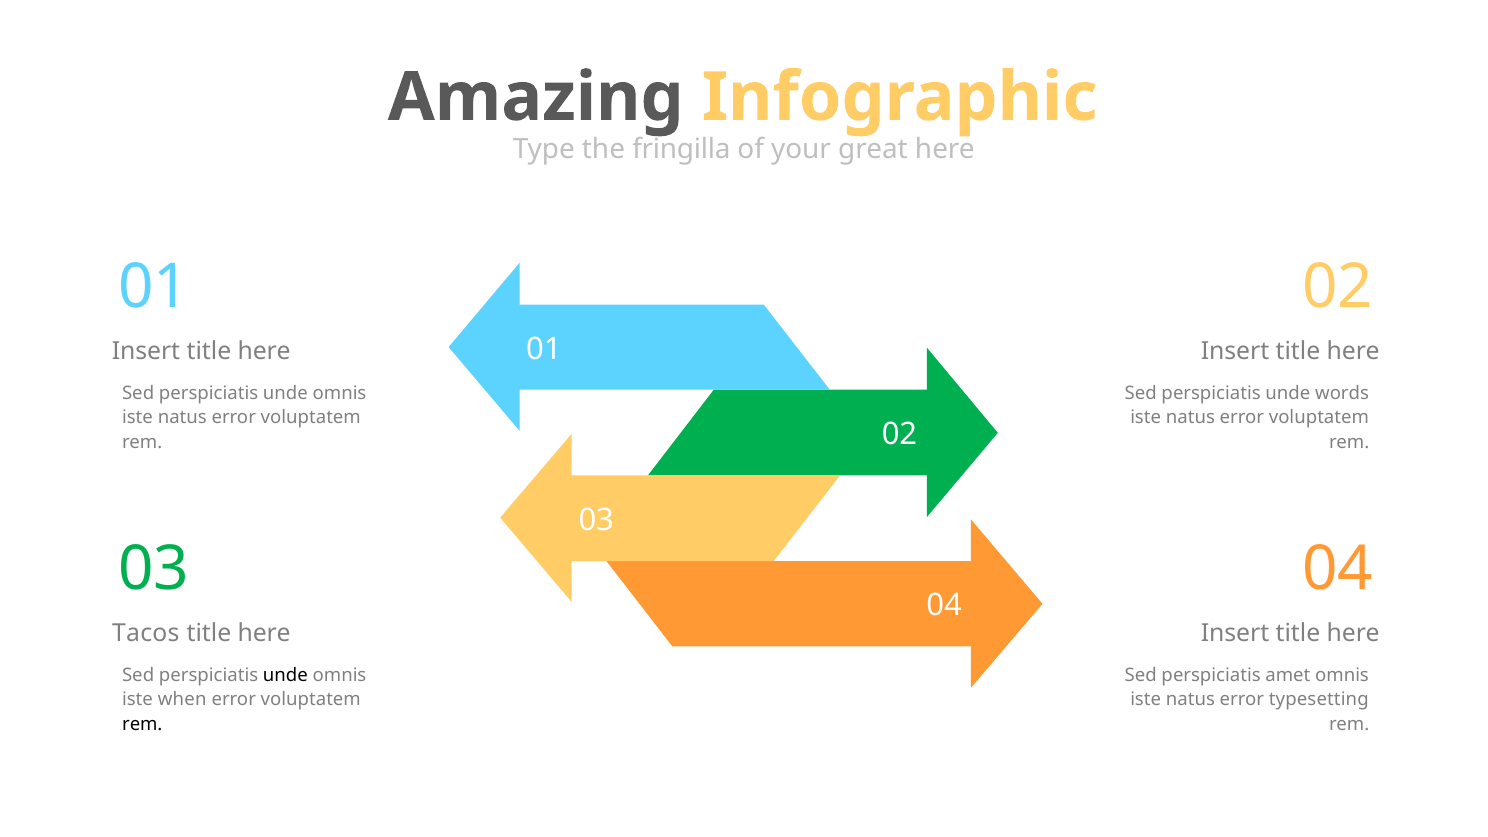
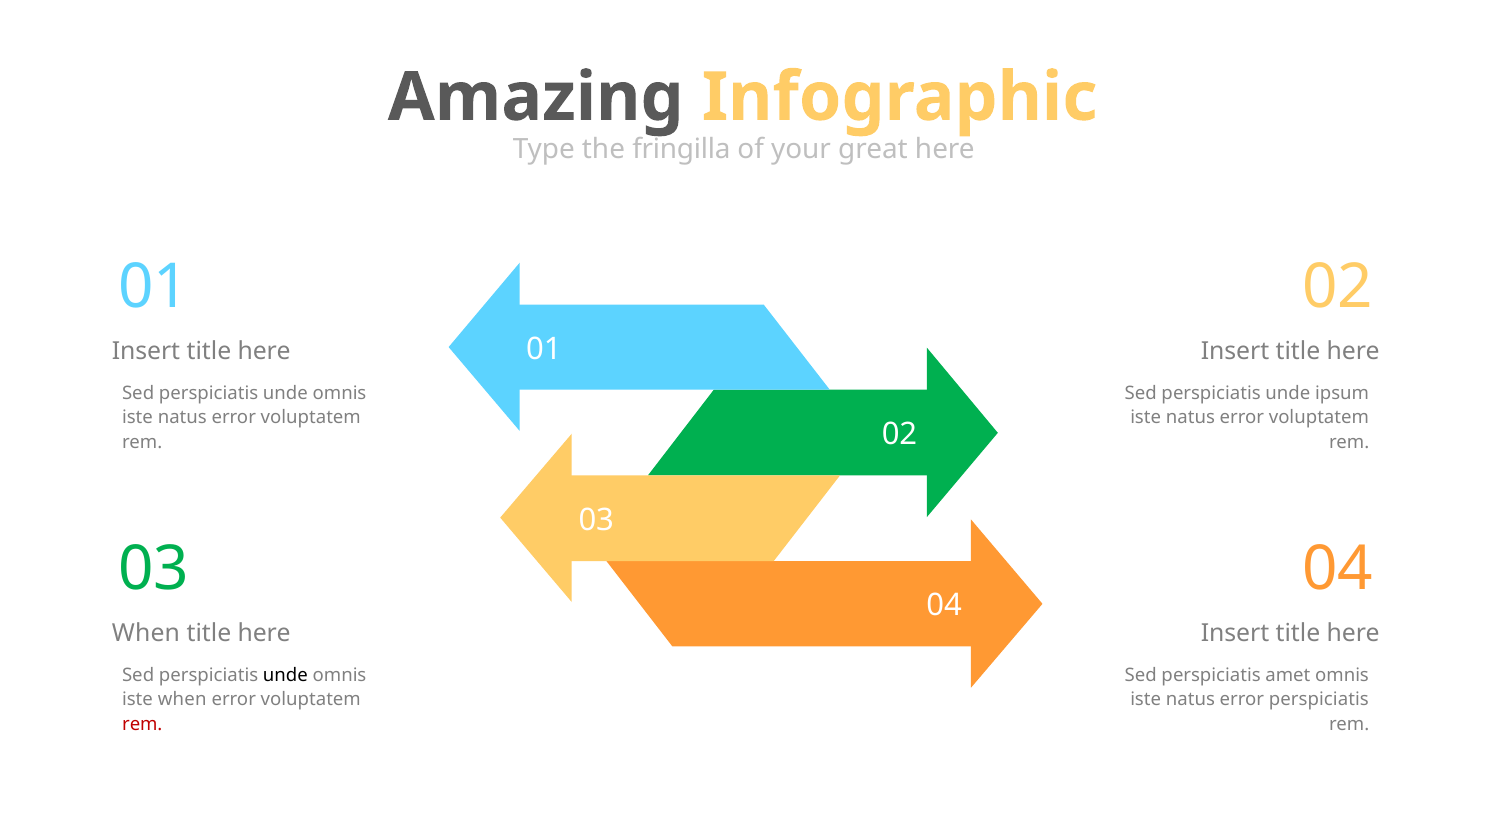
words: words -> ipsum
Tacos at (146, 633): Tacos -> When
error typesetting: typesetting -> perspiciatis
rem at (142, 724) colour: black -> red
